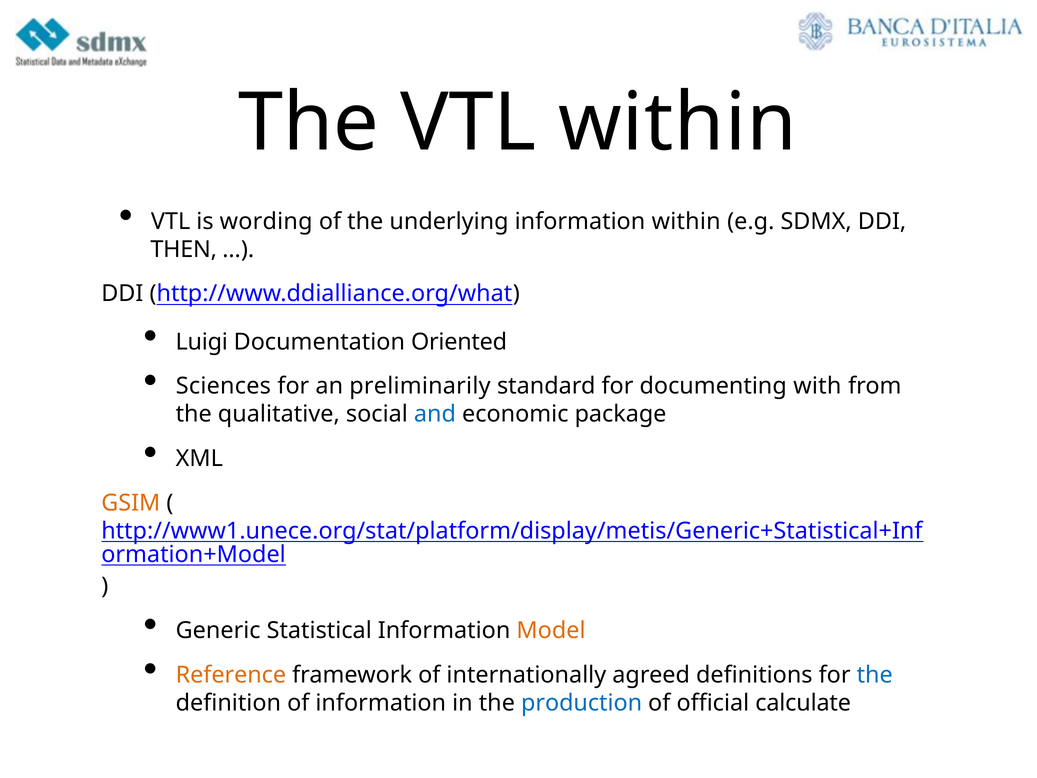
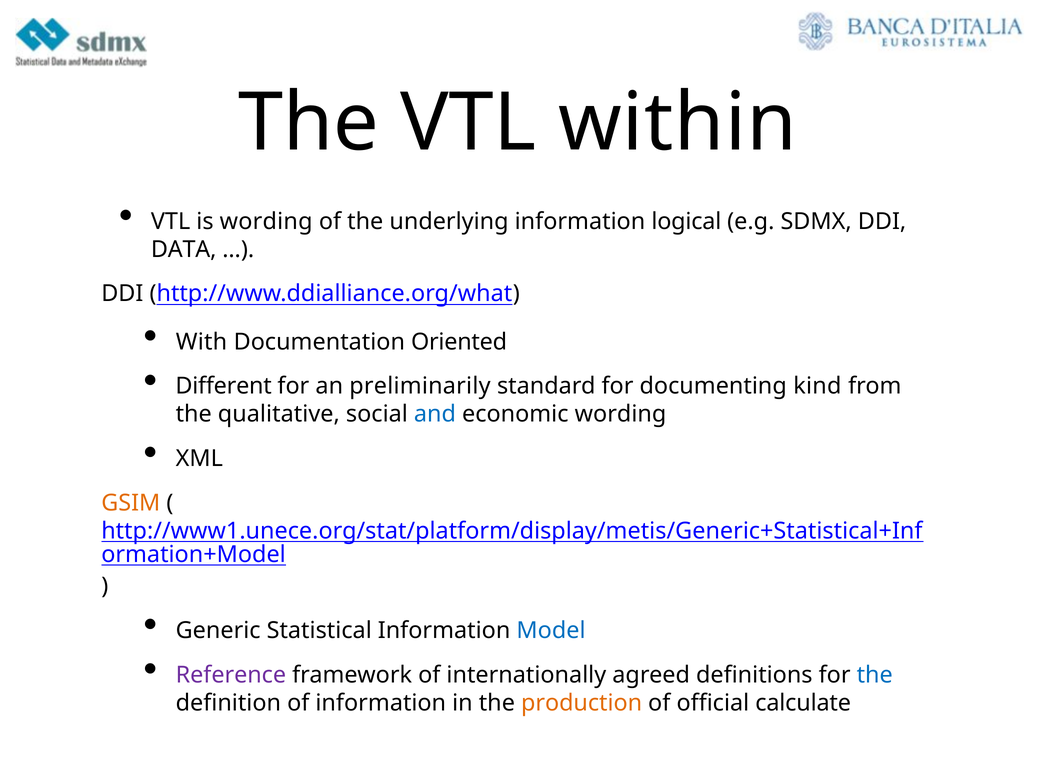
information within: within -> logical
THEN: THEN -> DATA
Luigi: Luigi -> With
Sciences: Sciences -> Different
with: with -> kind
economic package: package -> wording
Model colour: orange -> blue
Reference colour: orange -> purple
production colour: blue -> orange
